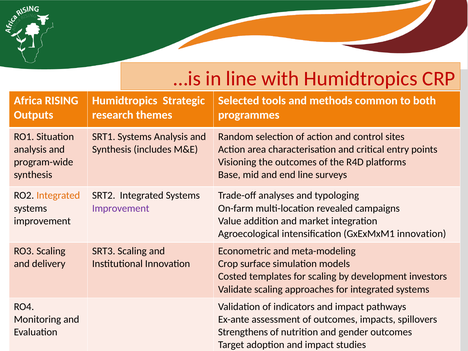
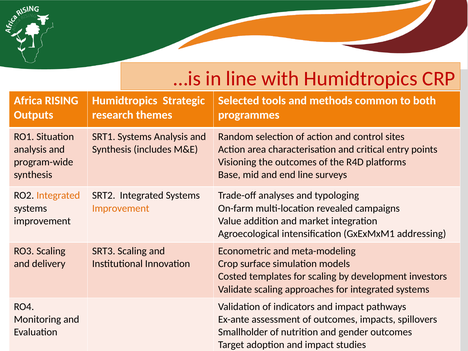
Improvement at (121, 208) colour: purple -> orange
GxExMxM1 innovation: innovation -> addressing
Strengthens: Strengthens -> Smallholder
